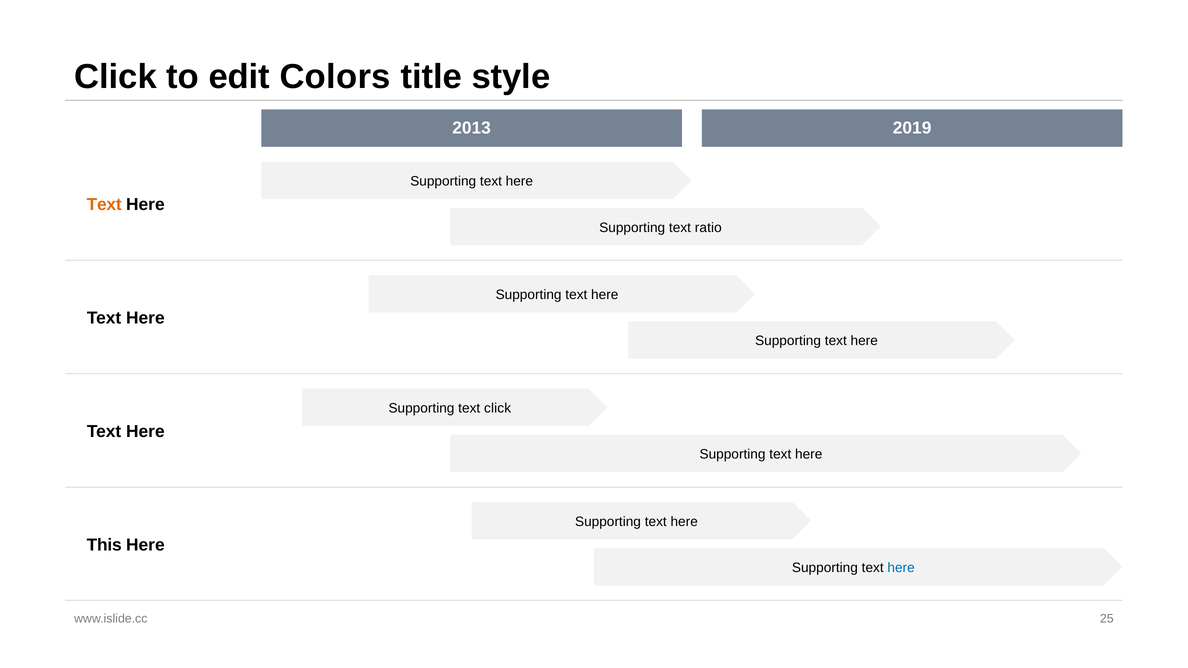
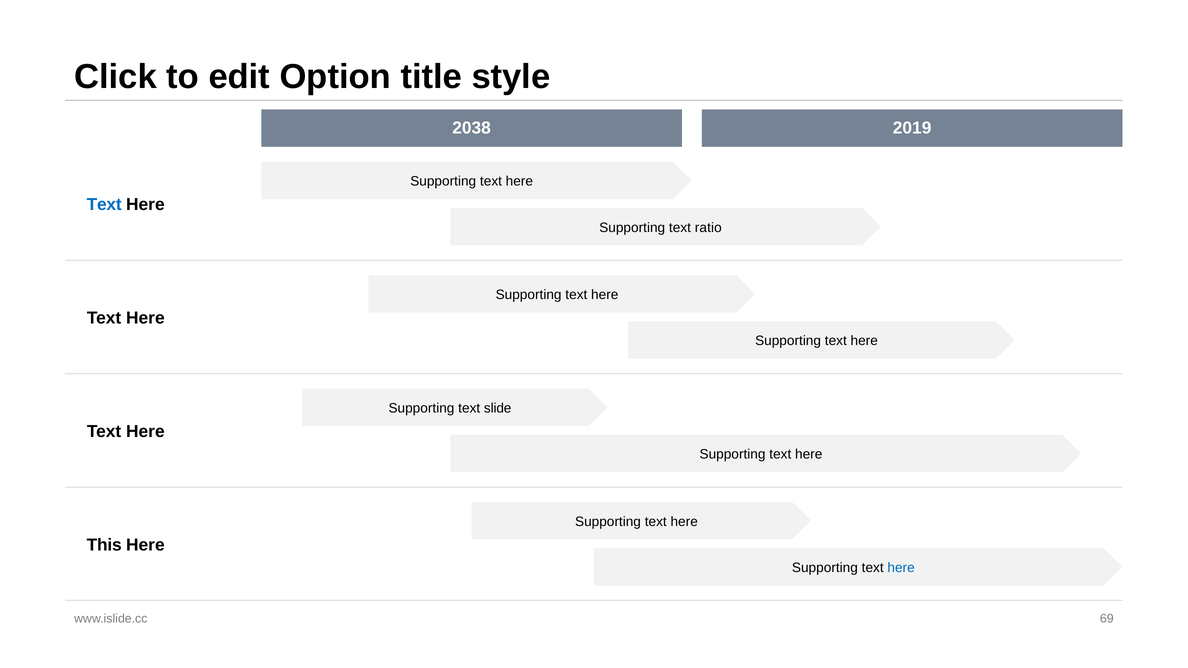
Colors: Colors -> Option
2013: 2013 -> 2038
Text at (104, 205) colour: orange -> blue
text click: click -> slide
25: 25 -> 69
